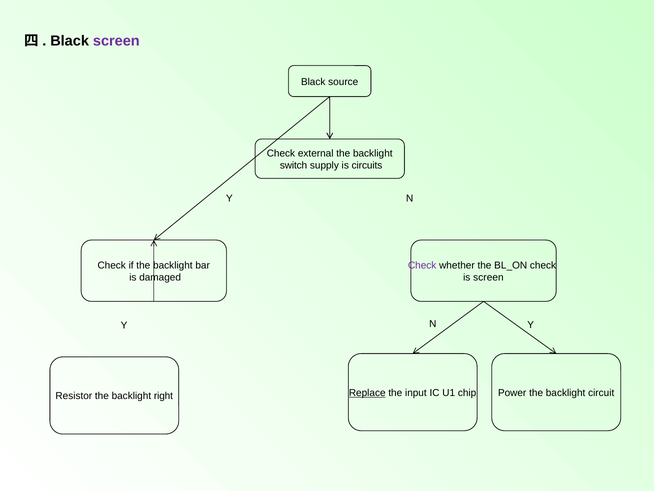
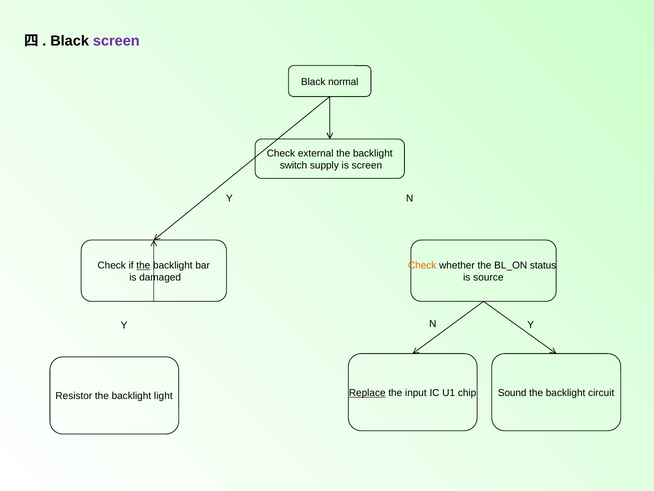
source: source -> normal
is circuits: circuits -> screen
the at (143, 265) underline: none -> present
Check at (422, 265) colour: purple -> orange
BL_ON check: check -> status
is screen: screen -> source
Power: Power -> Sound
right: right -> light
